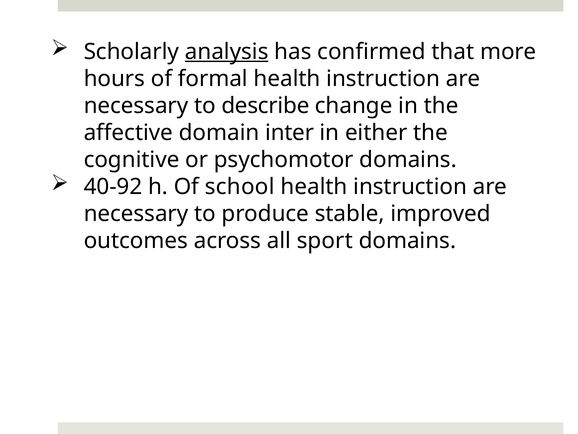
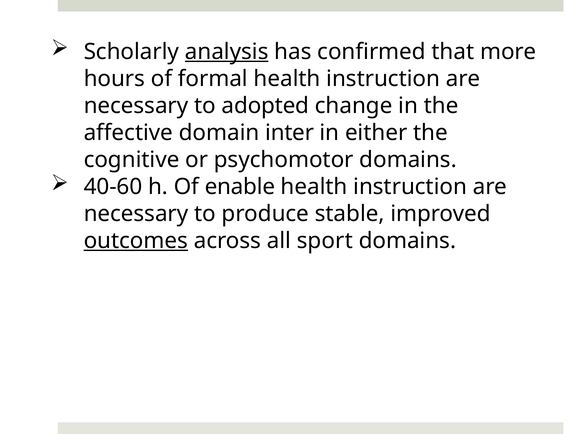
describe: describe -> adopted
40-92: 40-92 -> 40-60
school: school -> enable
outcomes underline: none -> present
